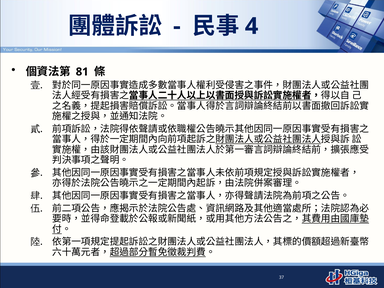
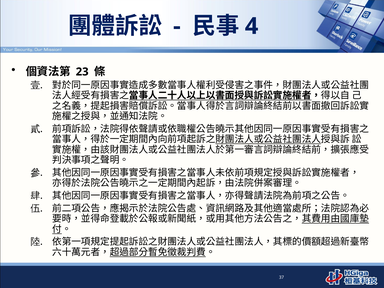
81: 81 -> 23
